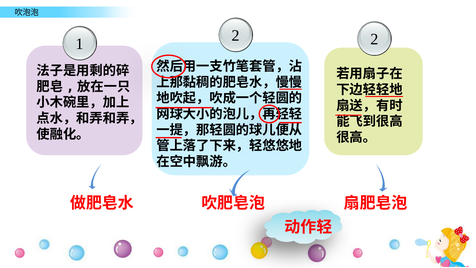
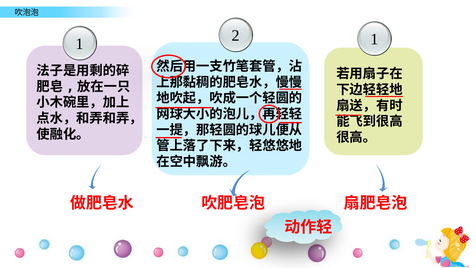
2 2: 2 -> 1
